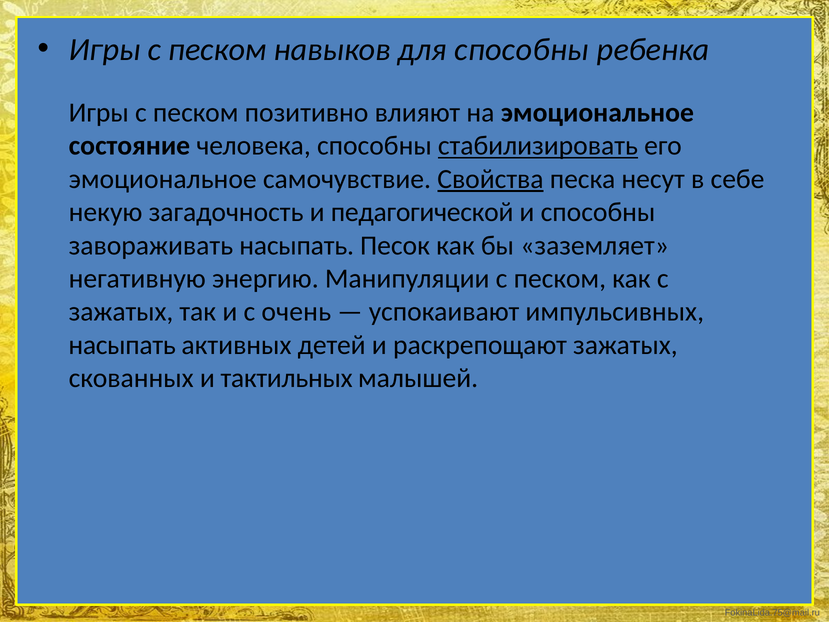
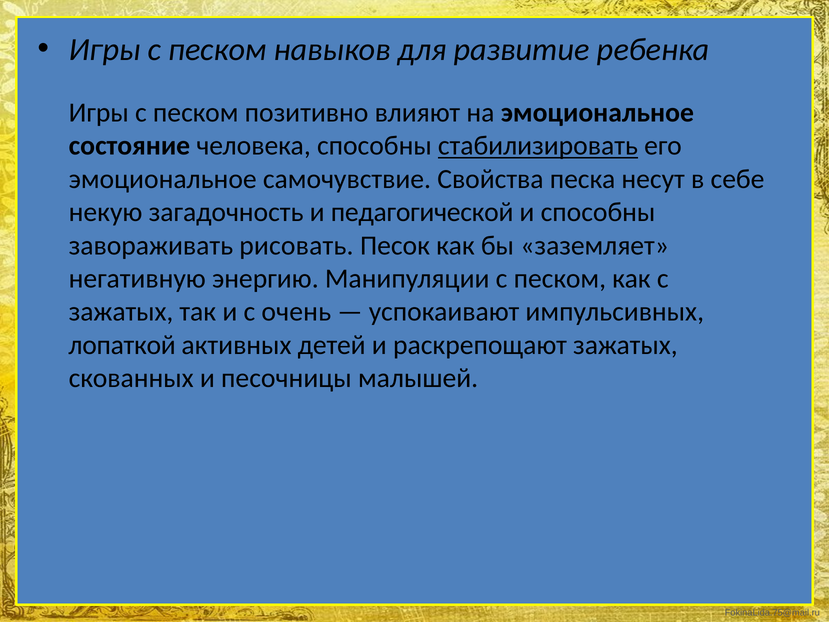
для способны: способны -> развитие
Свойства underline: present -> none
завораживать насыпать: насыпать -> рисовать
насыпать at (122, 345): насыпать -> лопаткой
тактильных: тактильных -> песочницы
